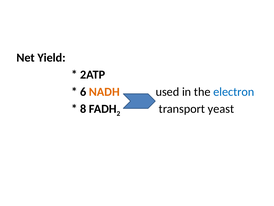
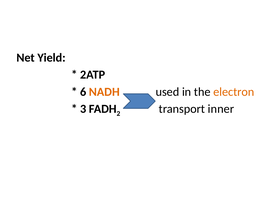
electron colour: blue -> orange
8: 8 -> 3
yeast: yeast -> inner
